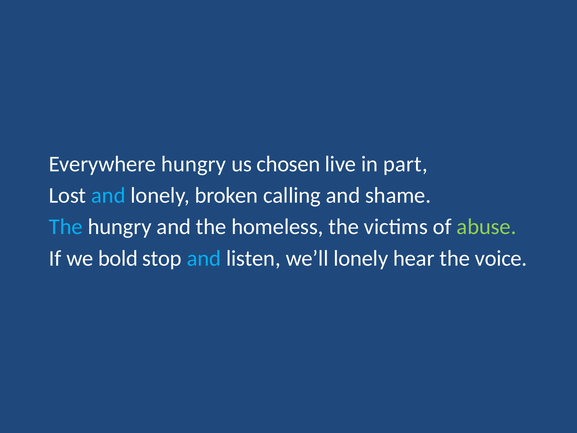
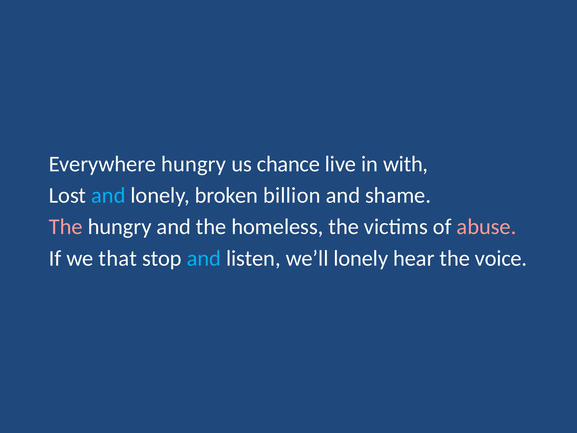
chosen: chosen -> chance
part: part -> with
calling: calling -> billion
The at (66, 227) colour: light blue -> pink
abuse colour: light green -> pink
bold: bold -> that
